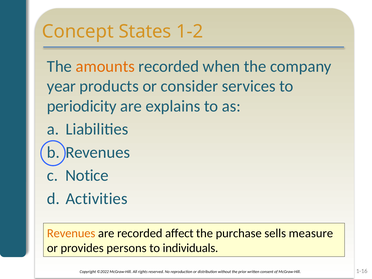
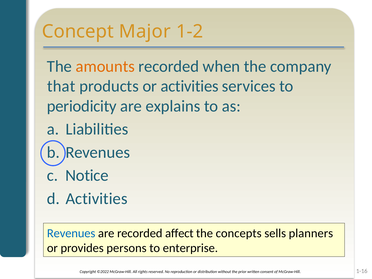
States: States -> Major
year: year -> that
or consider: consider -> activities
Revenues at (71, 233) colour: orange -> blue
purchase: purchase -> concepts
measure: measure -> planners
individuals: individuals -> enterprise
